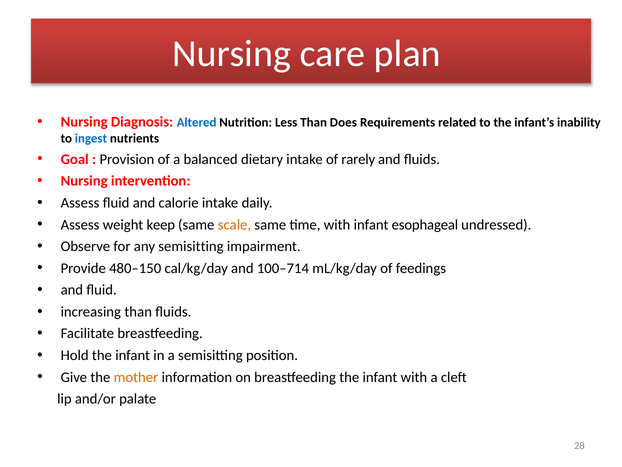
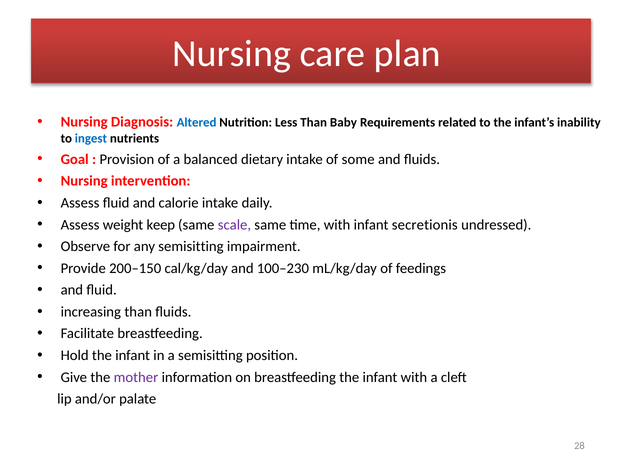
Does: Does -> Baby
rarely: rarely -> some
scale colour: orange -> purple
esophageal: esophageal -> secretionis
480–150: 480–150 -> 200–150
100–714: 100–714 -> 100–230
mother colour: orange -> purple
